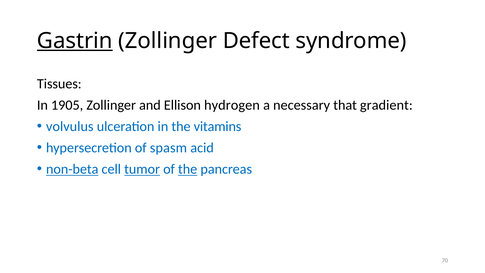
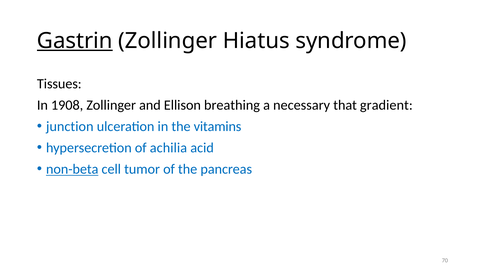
Defect: Defect -> Hiatus
1905: 1905 -> 1908
hydrogen: hydrogen -> breathing
volvulus: volvulus -> junction
spasm: spasm -> achilia
tumor underline: present -> none
the at (188, 169) underline: present -> none
